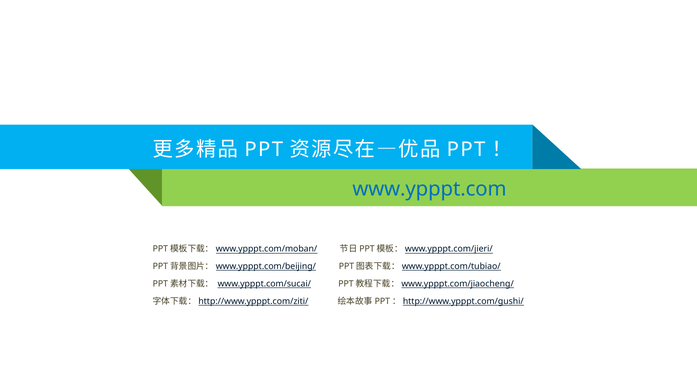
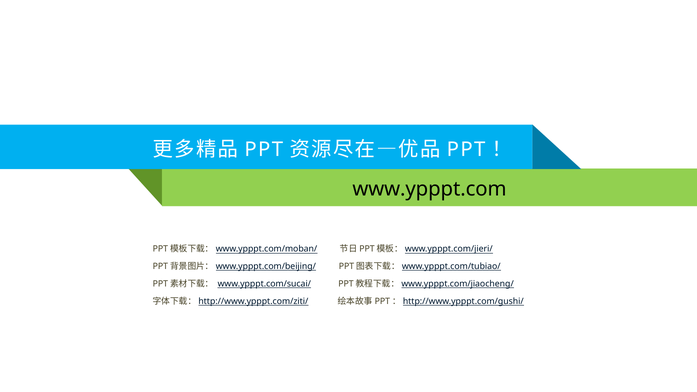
www.ypppt.com colour: blue -> black
